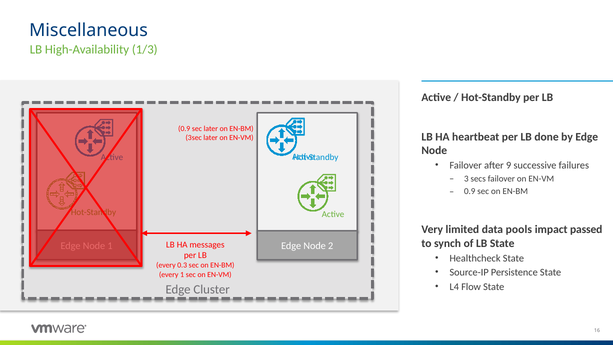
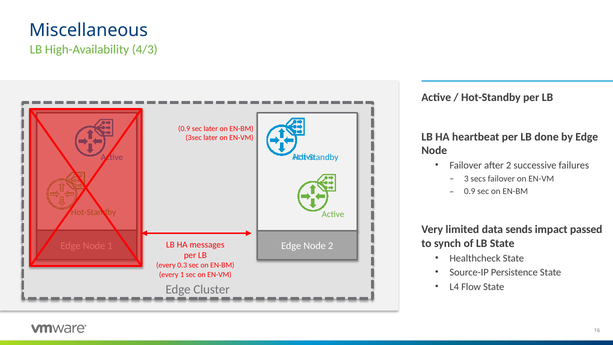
1/3: 1/3 -> 4/3
after 9: 9 -> 2
pools: pools -> sends
